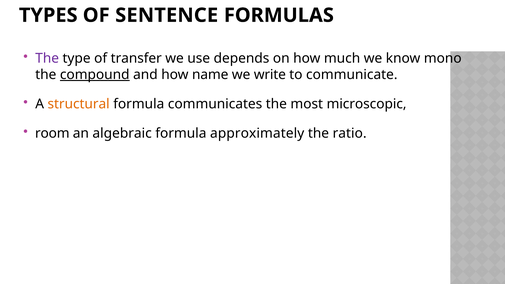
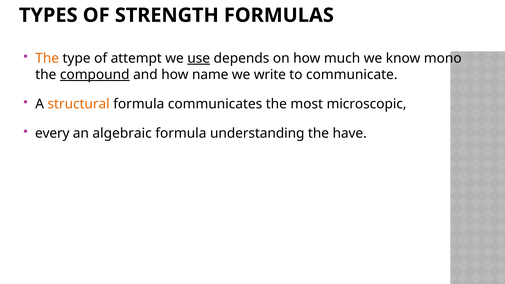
SENTENCE: SENTENCE -> STRENGTH
The at (47, 58) colour: purple -> orange
transfer: transfer -> attempt
use underline: none -> present
room: room -> every
approximately: approximately -> understanding
ratio: ratio -> have
